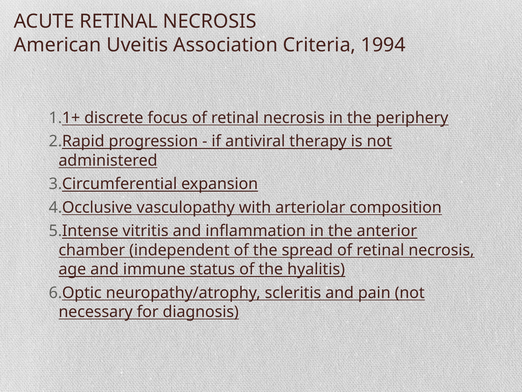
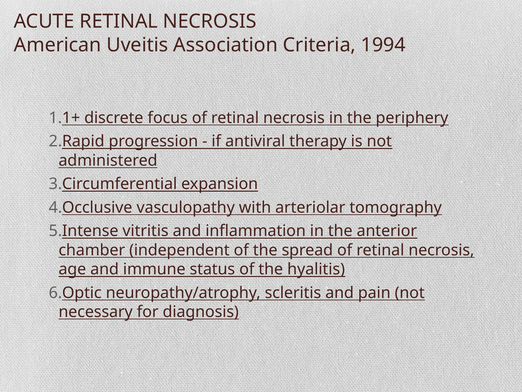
composition: composition -> tomography
